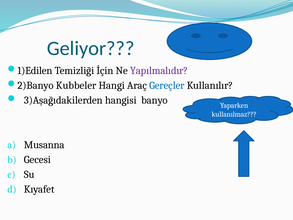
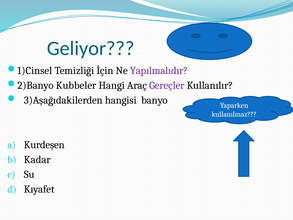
1)Edilen: 1)Edilen -> 1)Cinsel
Gereçler colour: blue -> purple
Musanna: Musanna -> Kurdeşen
Gecesi: Gecesi -> Kadar
